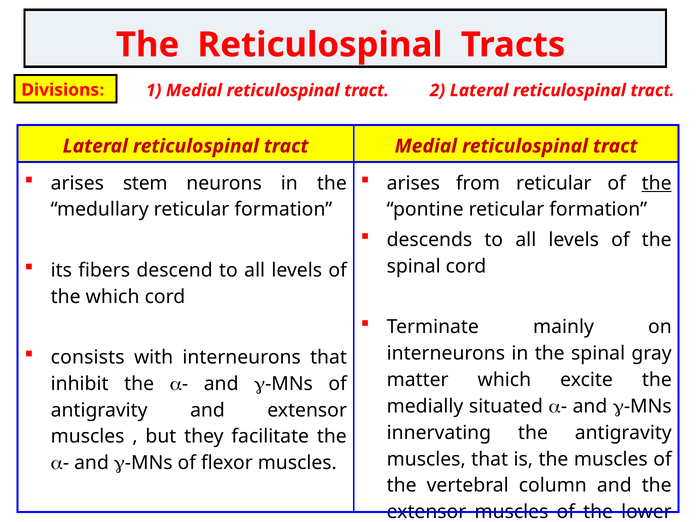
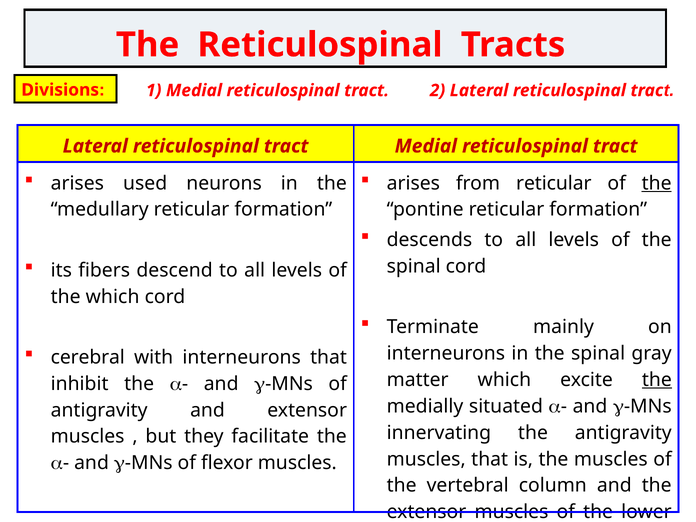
stem: stem -> used
consists: consists -> cerebral
the at (657, 380) underline: none -> present
